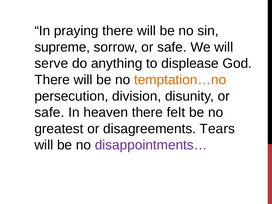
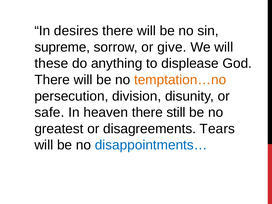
praying: praying -> desires
sorrow or safe: safe -> give
serve: serve -> these
felt: felt -> still
disappointments… colour: purple -> blue
